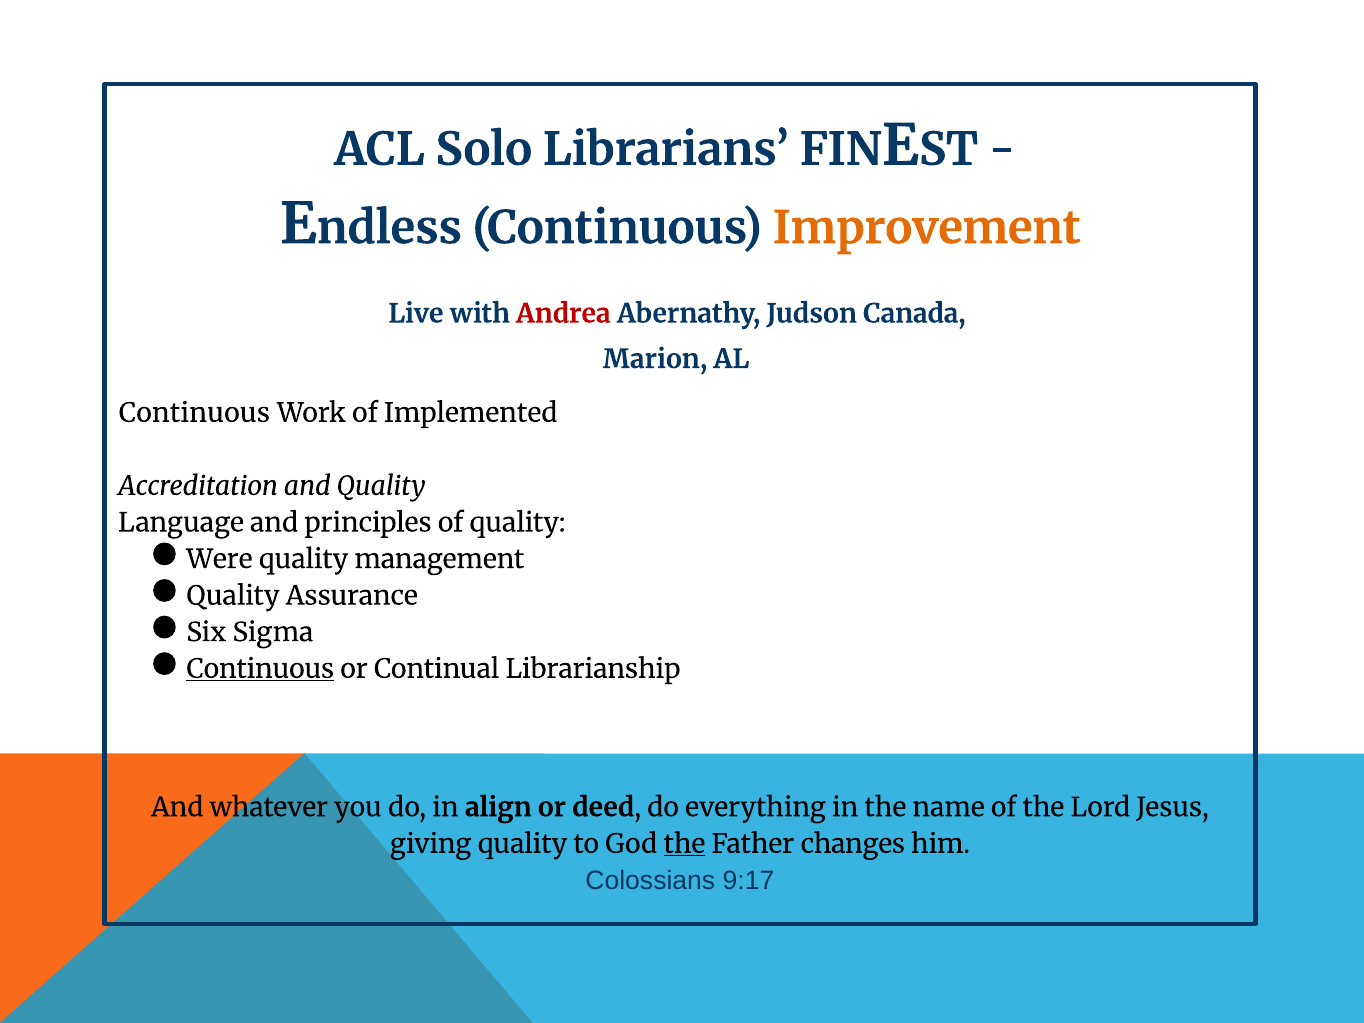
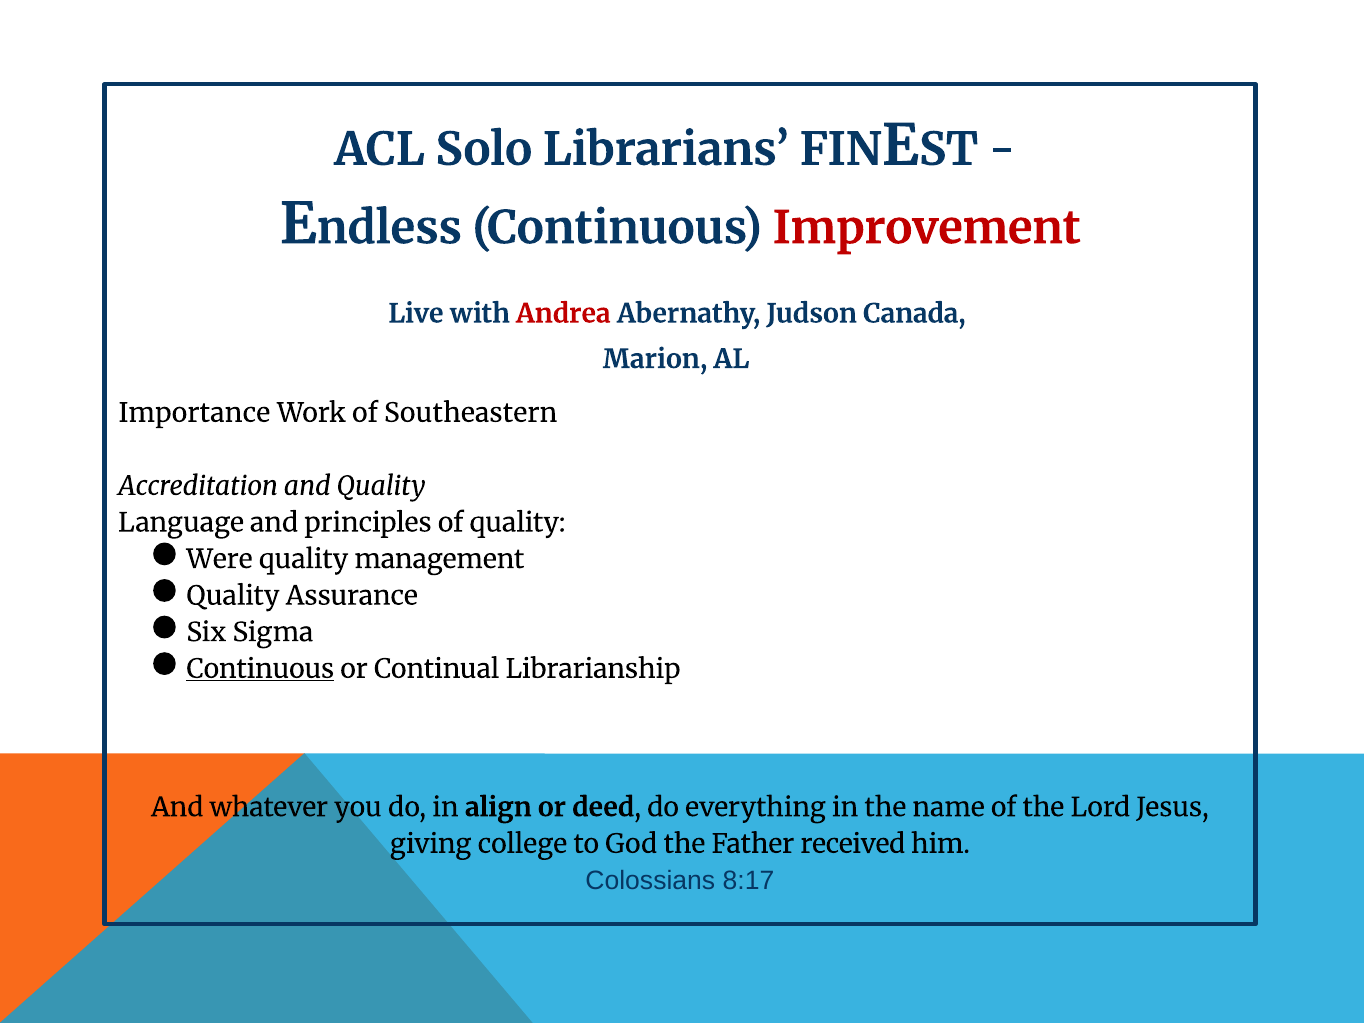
Improvement colour: orange -> red
Continuous at (194, 413): Continuous -> Importance
Implemented: Implemented -> Southeastern
giving quality: quality -> college
the at (684, 844) underline: present -> none
changes: changes -> received
9:17: 9:17 -> 8:17
